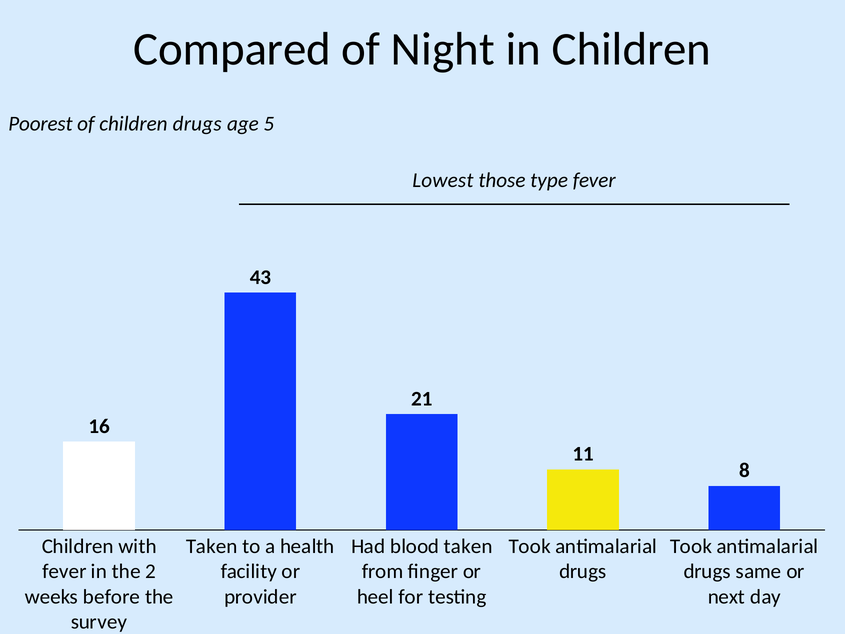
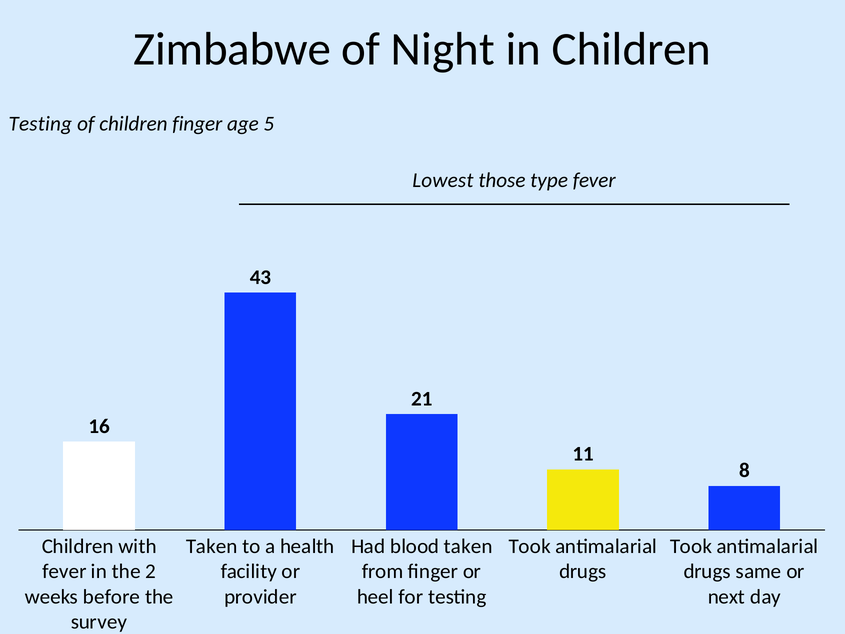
Compared: Compared -> Zimbabwe
Poorest at (40, 124): Poorest -> Testing
children drugs: drugs -> finger
